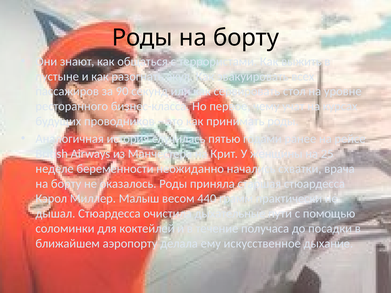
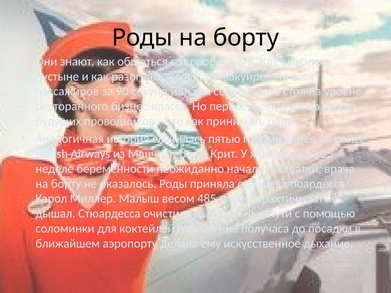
440: 440 -> 485
